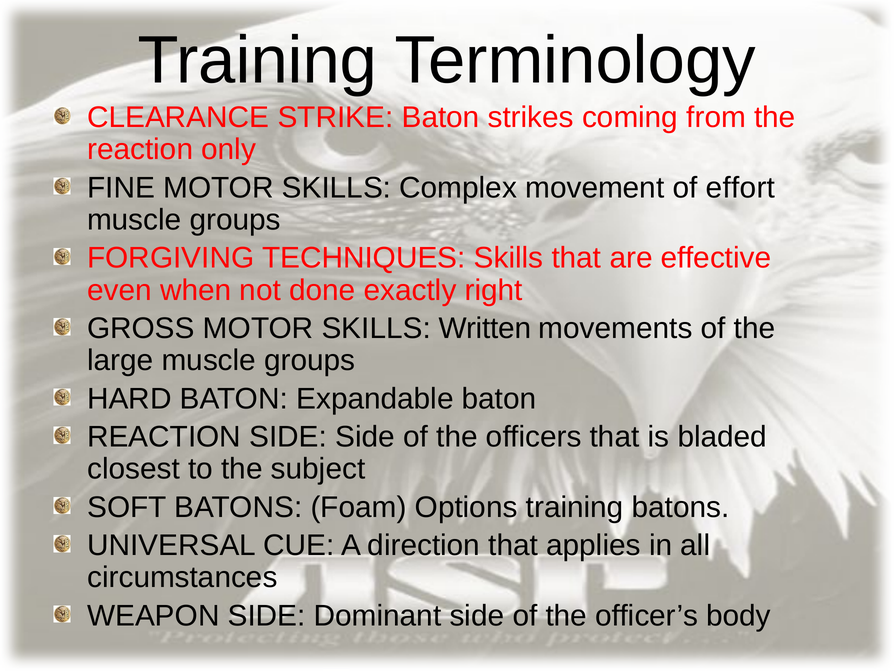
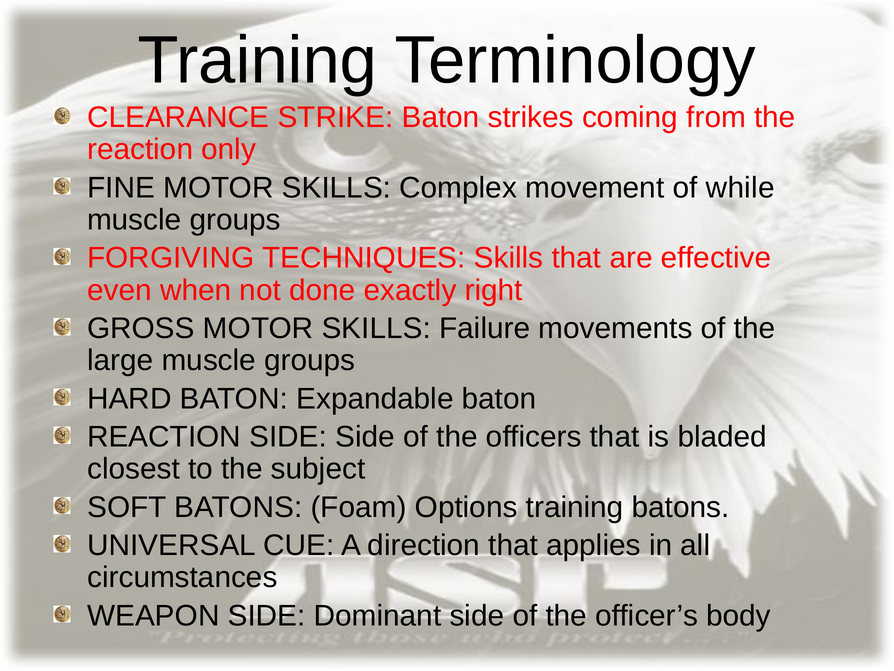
effort: effort -> while
Written: Written -> Failure
